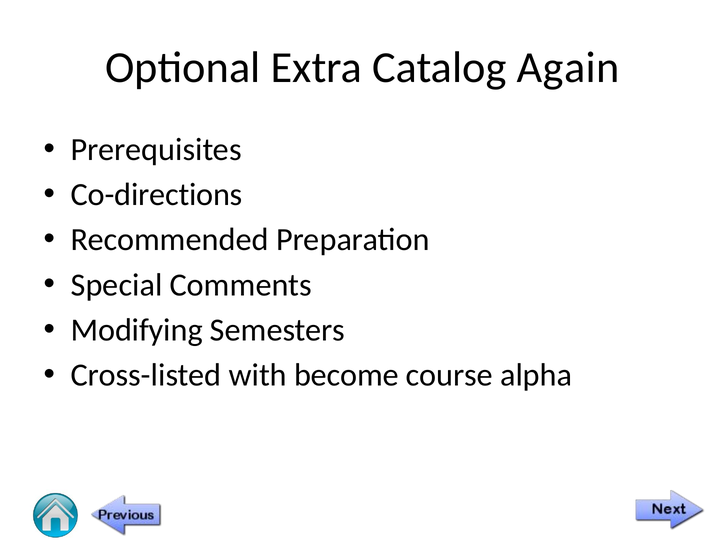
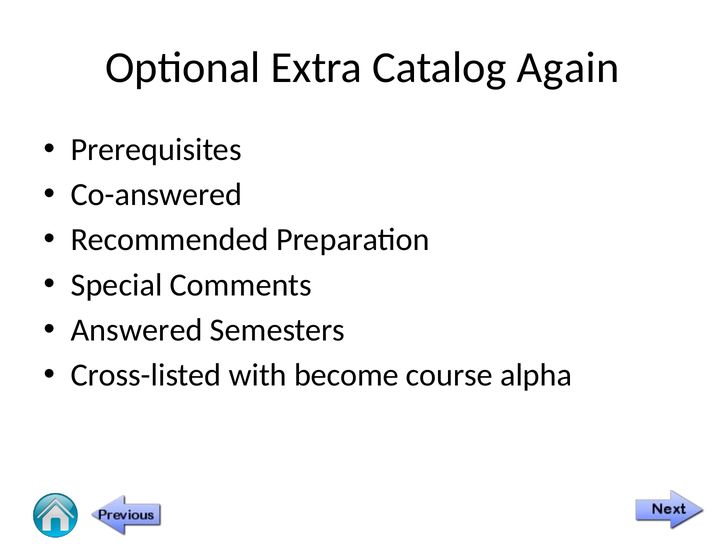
Co-directions: Co-directions -> Co-answered
Modifying: Modifying -> Answered
